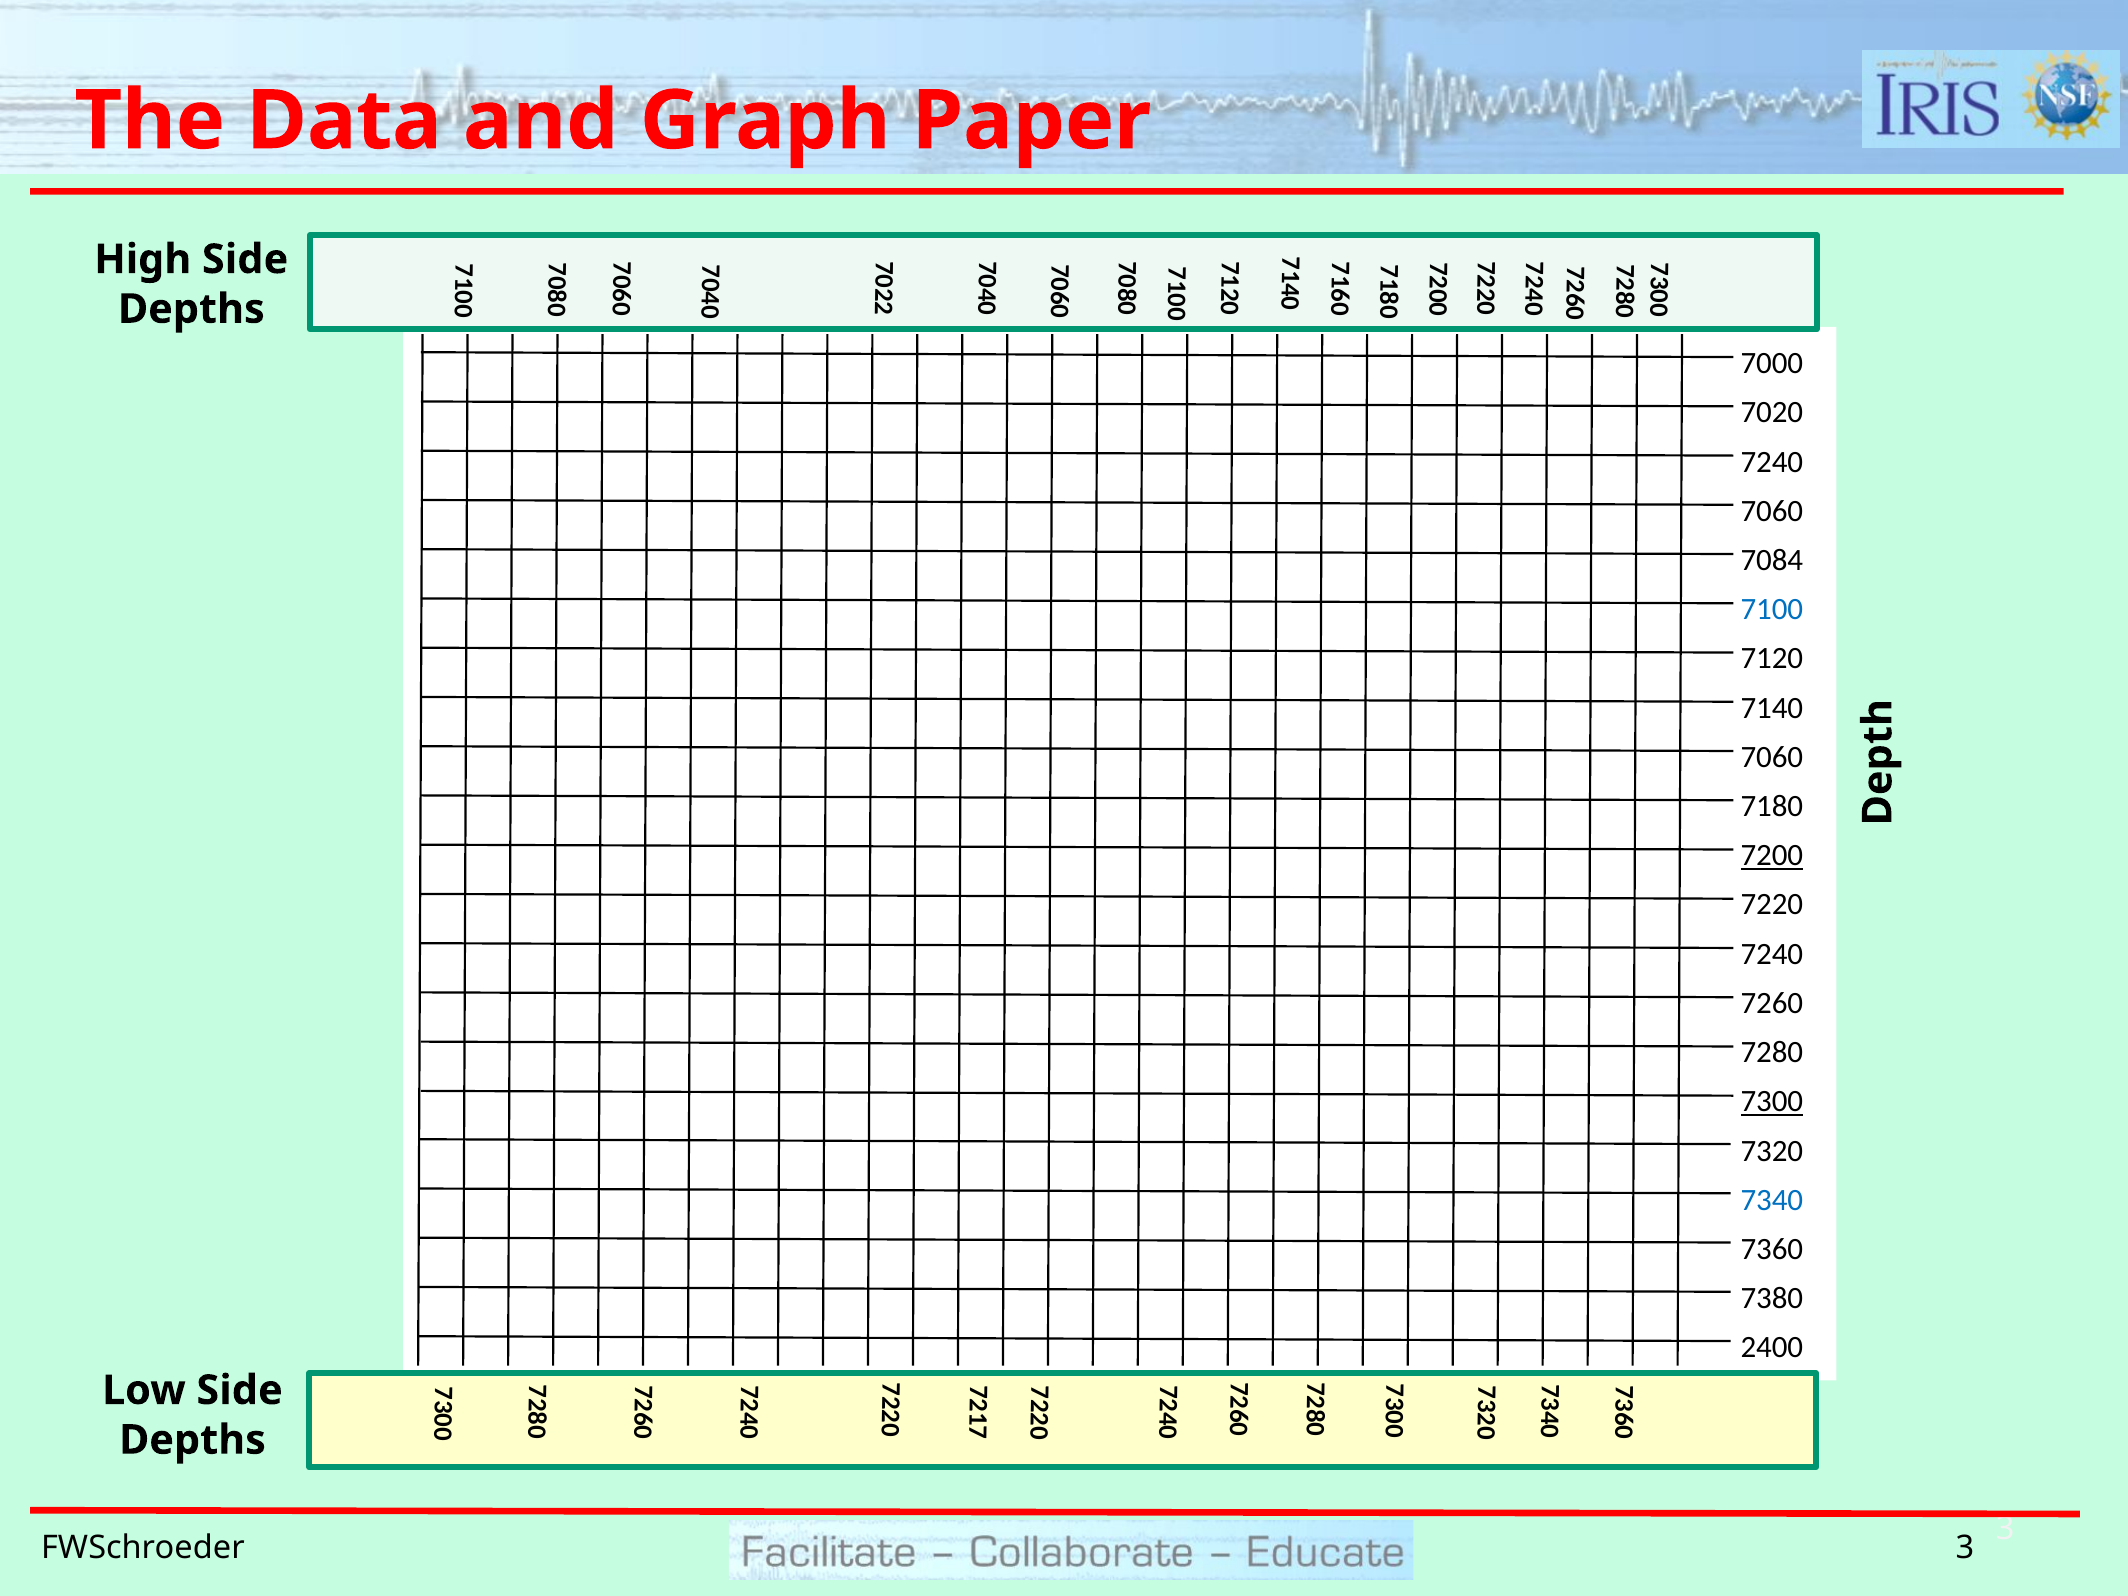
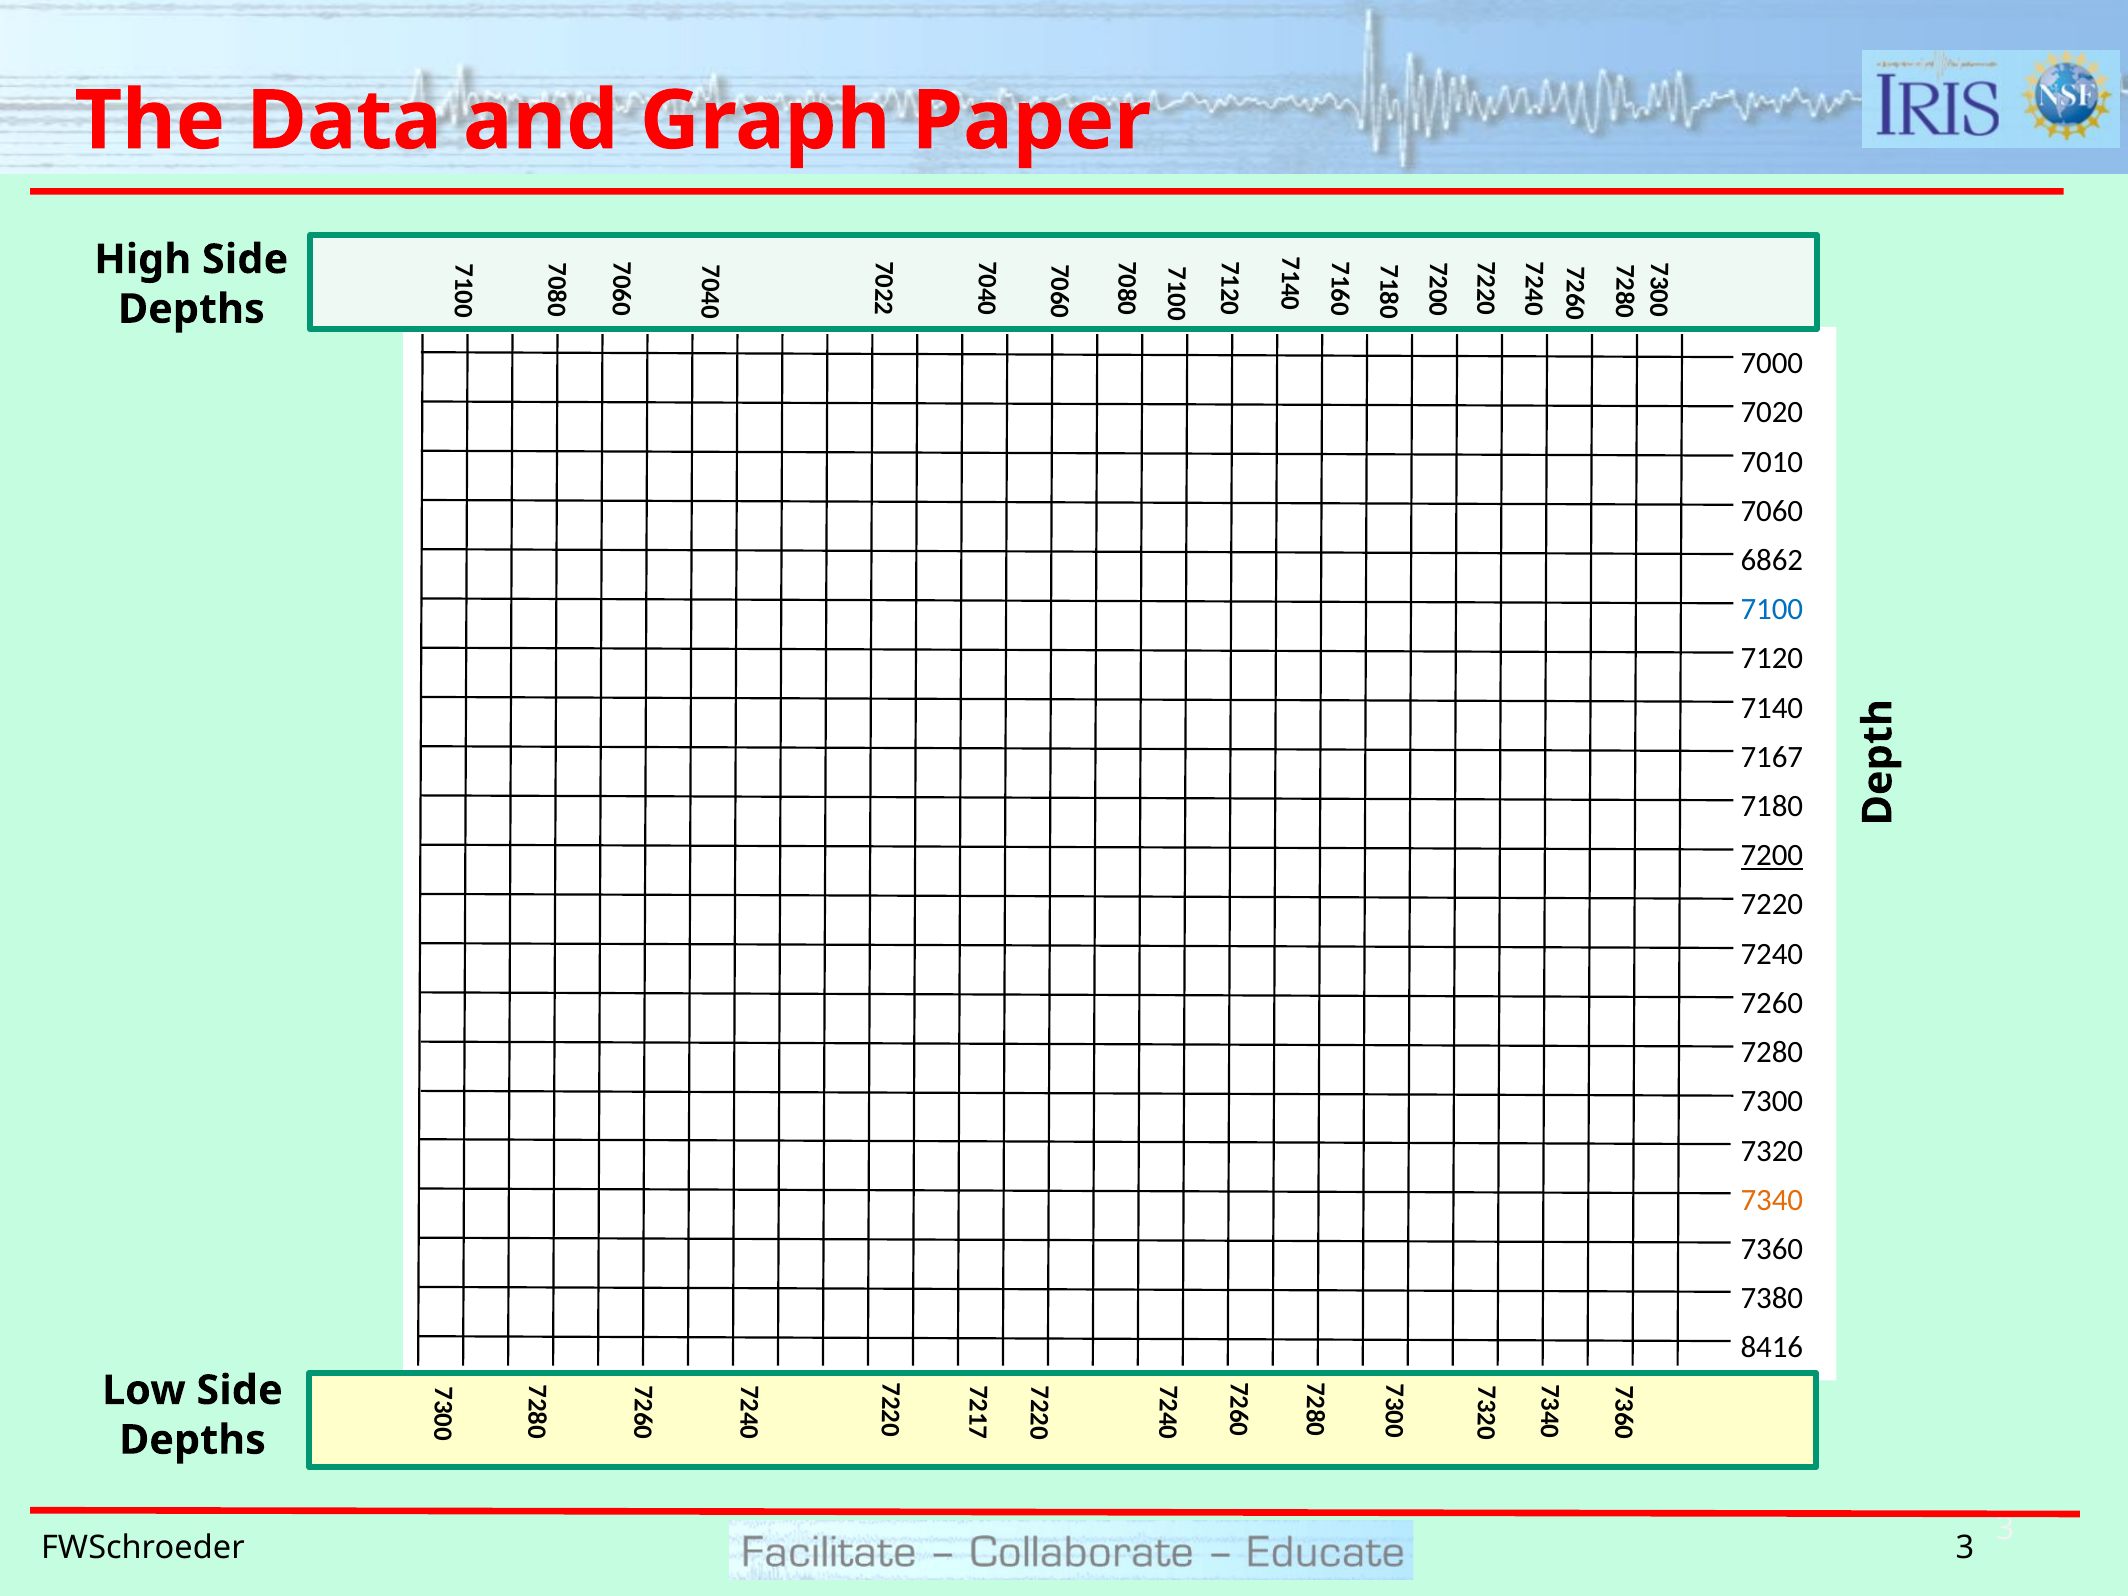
7240 at (1772, 462): 7240 -> 7010
7084: 7084 -> 6862
7060 at (1772, 757): 7060 -> 7167
7300 underline: present -> none
7340 colour: blue -> orange
2400: 2400 -> 8416
